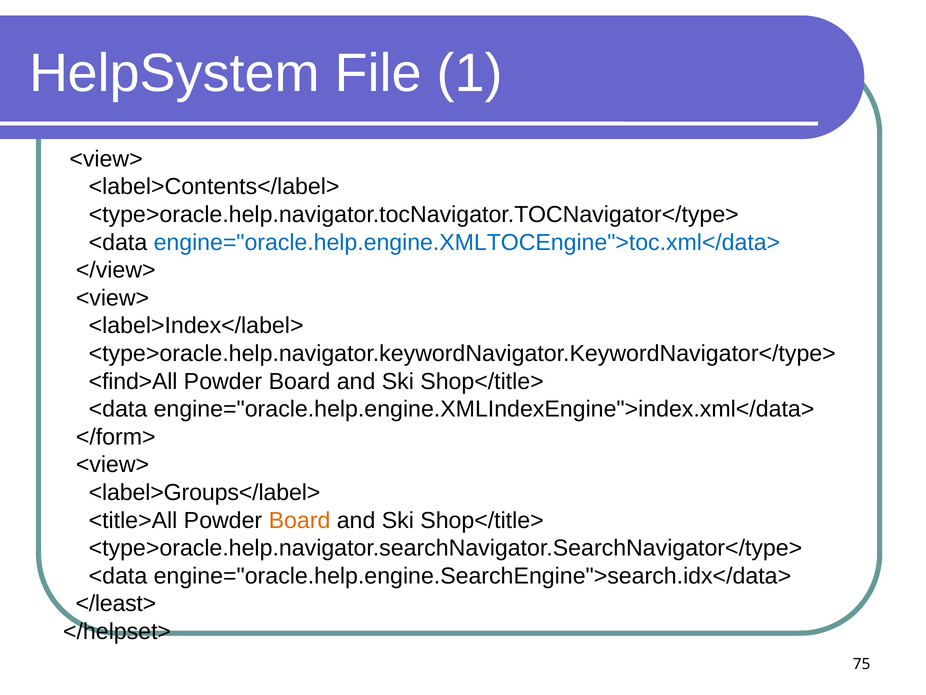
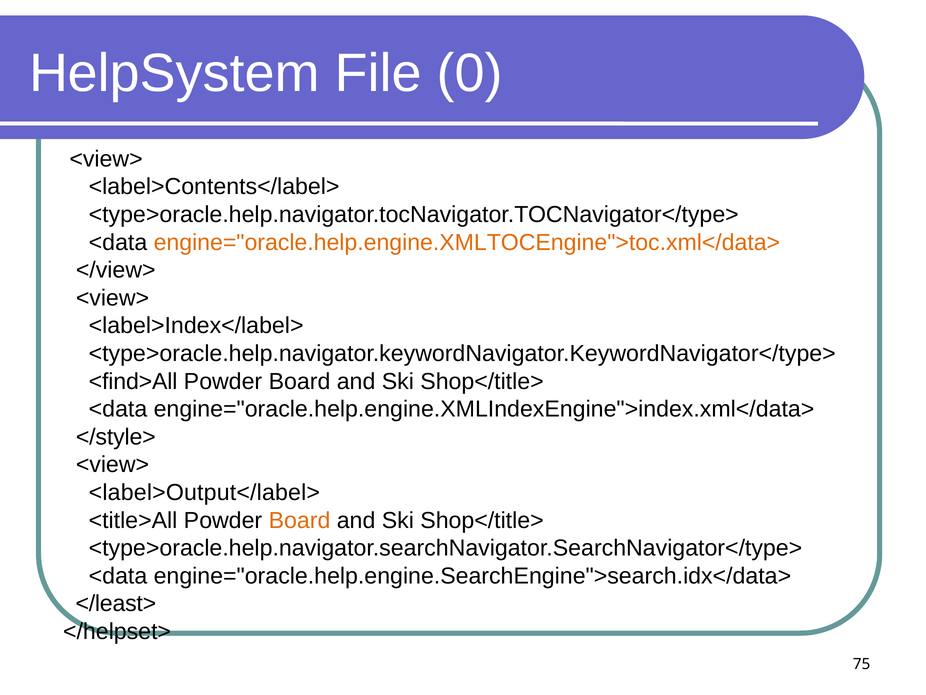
1: 1 -> 0
engine="oracle.help.engine.XMLTOCEngine">toc.xml</data> colour: blue -> orange
</form>: </form> -> </style>
<label>Groups</label>: <label>Groups</label> -> <label>Output</label>
